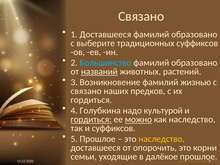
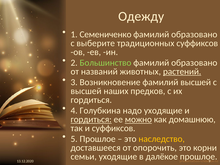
Связано at (141, 16): Связано -> Одежду
1 Доставшееся: Доставшееся -> Семениченко
Большинство colour: light blue -> light green
названий underline: present -> none
растений underline: none -> present
фамилий жизнью: жизнью -> высшей
связано at (86, 91): связано -> высшей
надо культурой: культурой -> уходящие
как наследство: наследство -> домашнюю
